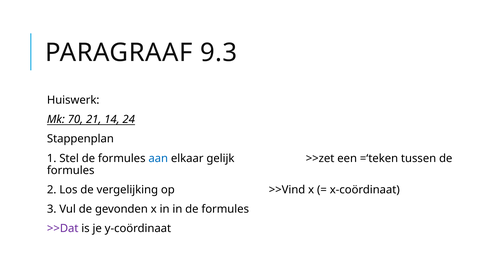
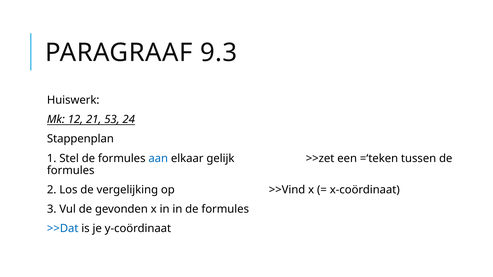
70: 70 -> 12
14: 14 -> 53
>>Dat colour: purple -> blue
